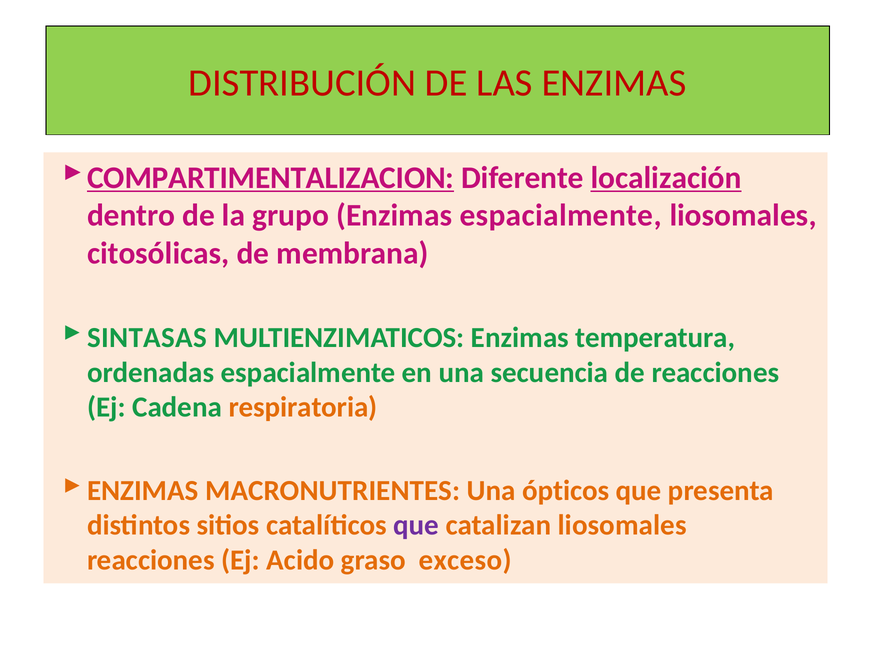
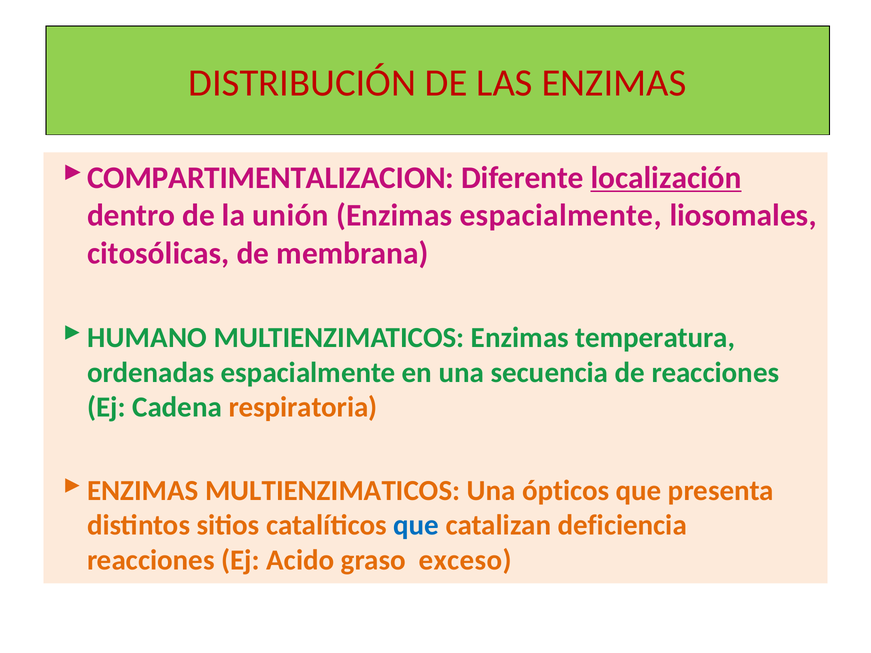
COMPARTIMENTALIZACION underline: present -> none
grupo: grupo -> unión
SINTASAS: SINTASAS -> HUMANO
ENZIMAS MACRONUTRIENTES: MACRONUTRIENTES -> MULTIENZIMATICOS
que at (416, 526) colour: purple -> blue
catalizan liosomales: liosomales -> deficiencia
